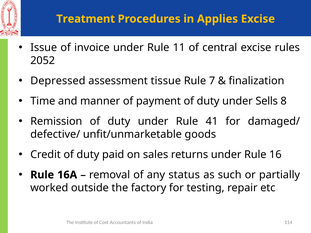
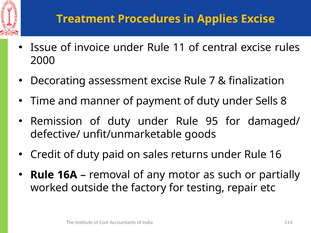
2052: 2052 -> 2000
Depressed: Depressed -> Decorating
assessment tissue: tissue -> excise
41: 41 -> 95
status: status -> motor
